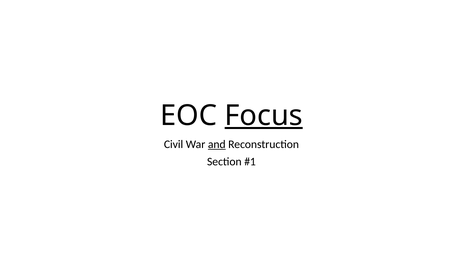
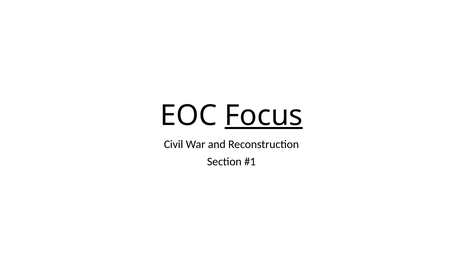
and underline: present -> none
